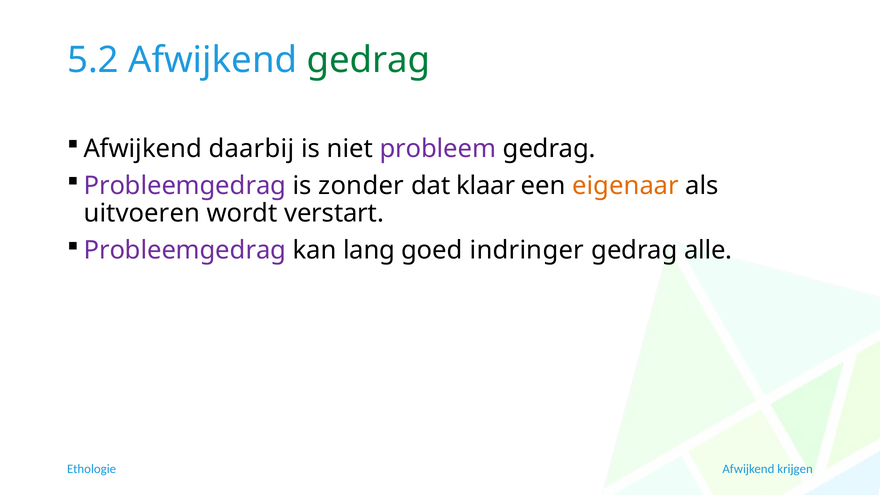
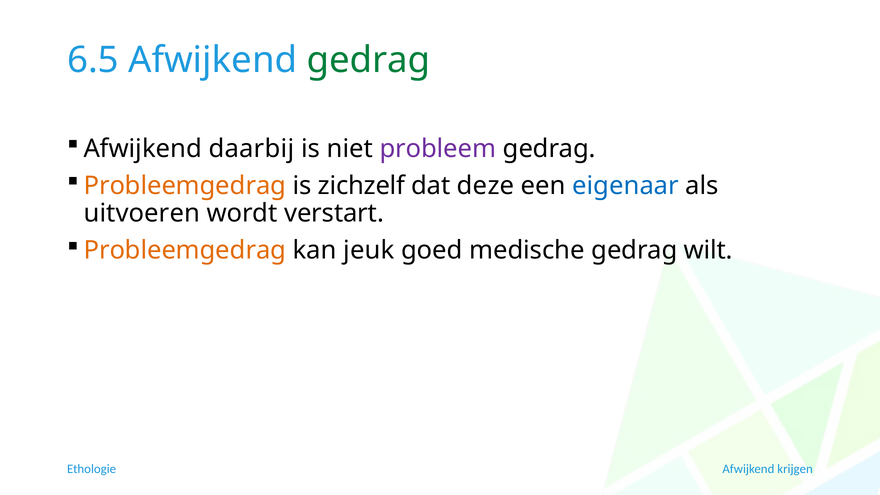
5.2: 5.2 -> 6.5
Probleemgedrag at (185, 186) colour: purple -> orange
zonder: zonder -> zichzelf
klaar: klaar -> deze
eigenaar colour: orange -> blue
Probleemgedrag at (185, 250) colour: purple -> orange
lang: lang -> jeuk
indringer: indringer -> medische
alle: alle -> wilt
